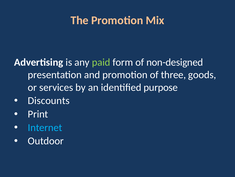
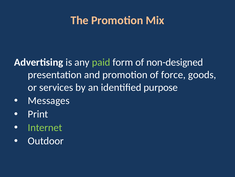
three: three -> force
Discounts: Discounts -> Messages
Internet colour: light blue -> light green
